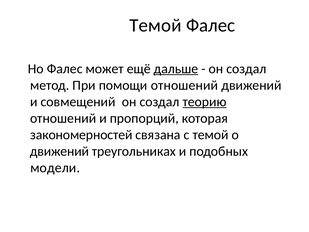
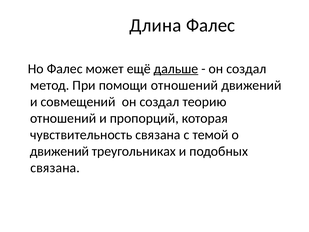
Темой at (155, 25): Темой -> Длина
теорию underline: present -> none
закономерностей: закономерностей -> чувствительность
модели at (55, 168): модели -> связана
